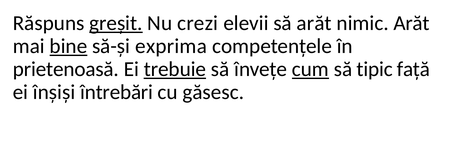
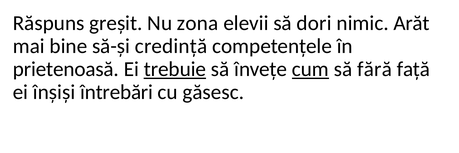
greșit underline: present -> none
crezi: crezi -> zona
să arăt: arăt -> dori
bine underline: present -> none
exprima: exprima -> credință
tipic: tipic -> fără
